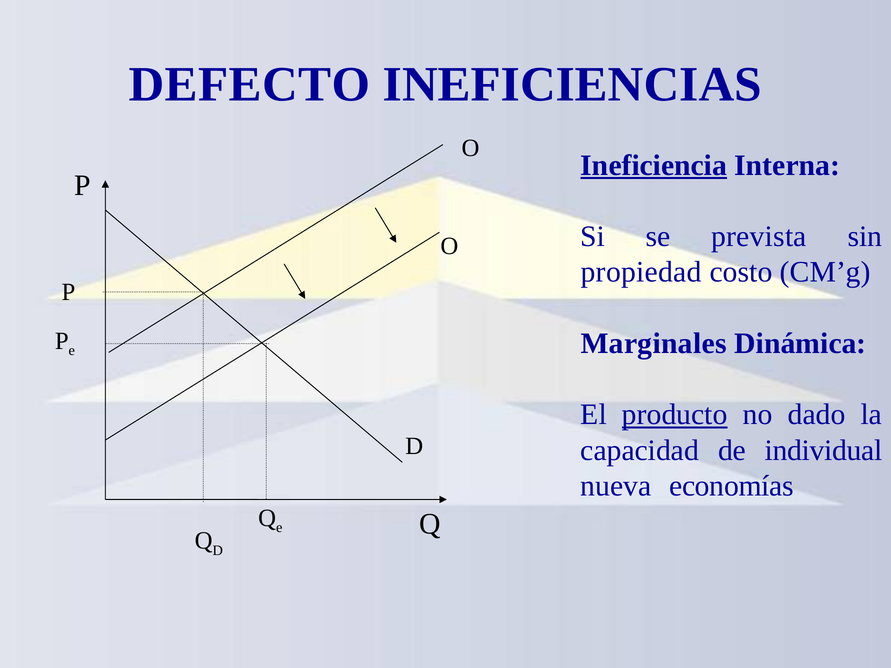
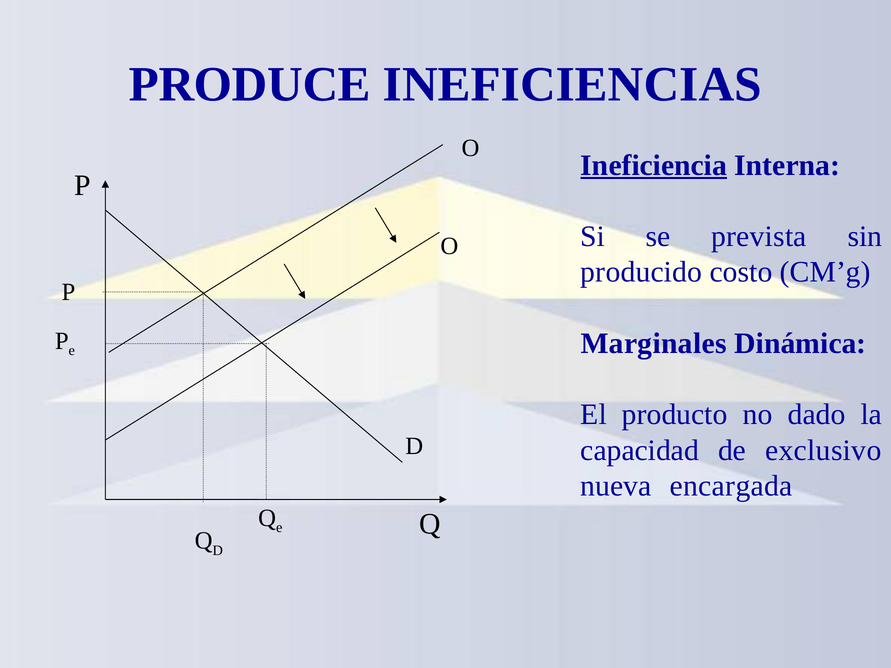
DEFECTO: DEFECTO -> PRODUCE
propiedad: propiedad -> producido
producto underline: present -> none
individual: individual -> exclusivo
economías: economías -> encargada
